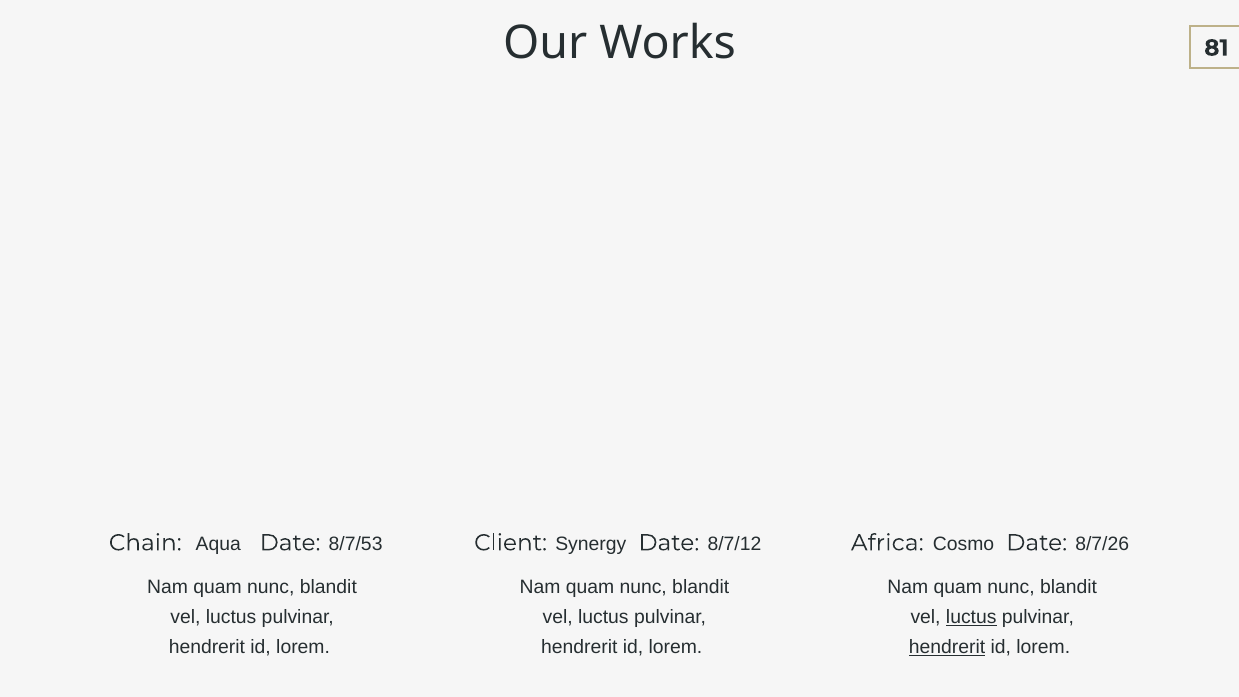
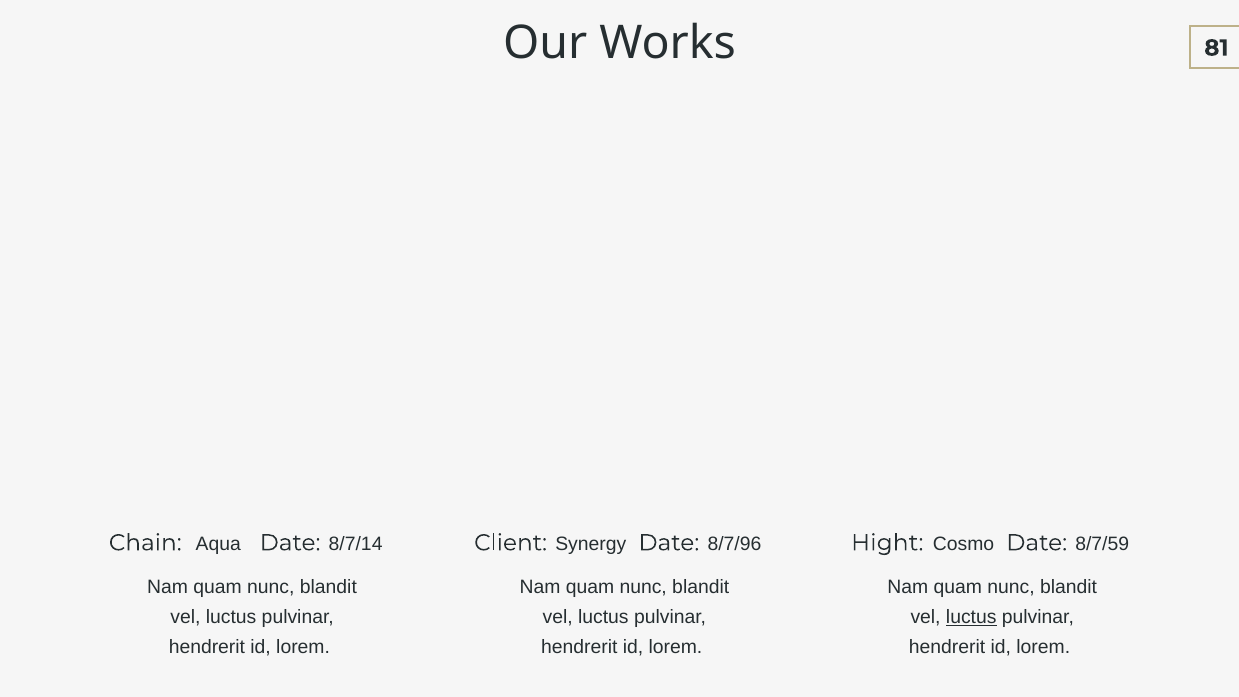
8/7/53: 8/7/53 -> 8/7/14
8/7/12: 8/7/12 -> 8/7/96
Africa: Africa -> Hight
8/7/26: 8/7/26 -> 8/7/59
hendrerit at (947, 647) underline: present -> none
